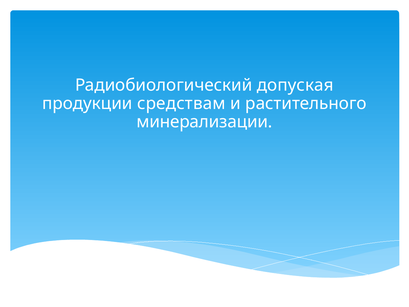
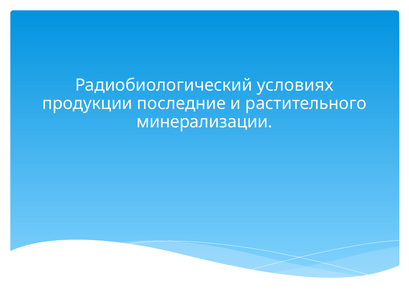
допуская: допуская -> условиях
средствам: средствам -> последние
